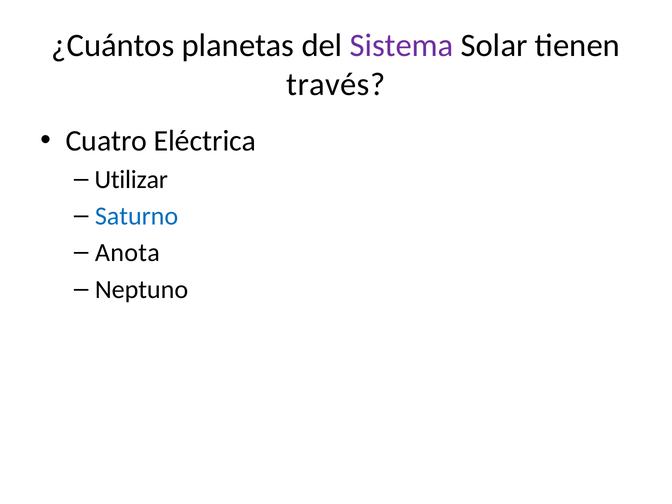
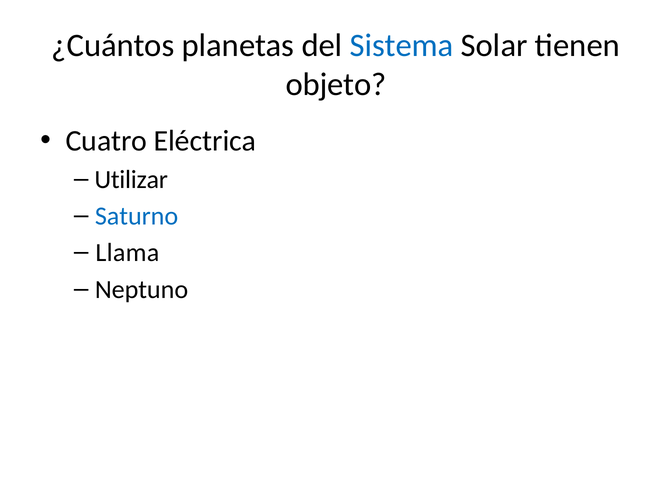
Sistema colour: purple -> blue
través: través -> objeto
Anota: Anota -> Llama
